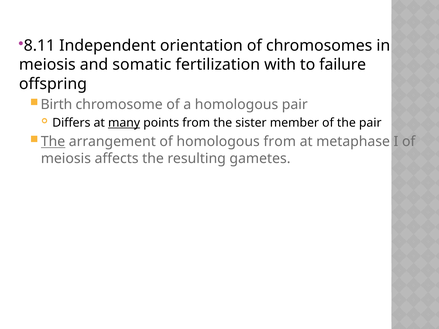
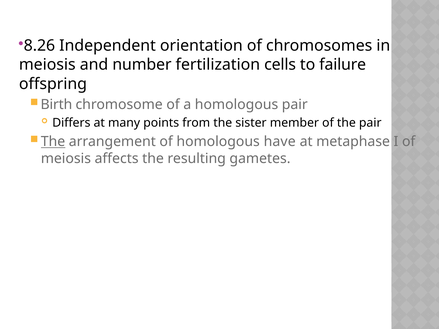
8.11: 8.11 -> 8.26
somatic: somatic -> number
with: with -> cells
many underline: present -> none
homologous from: from -> have
